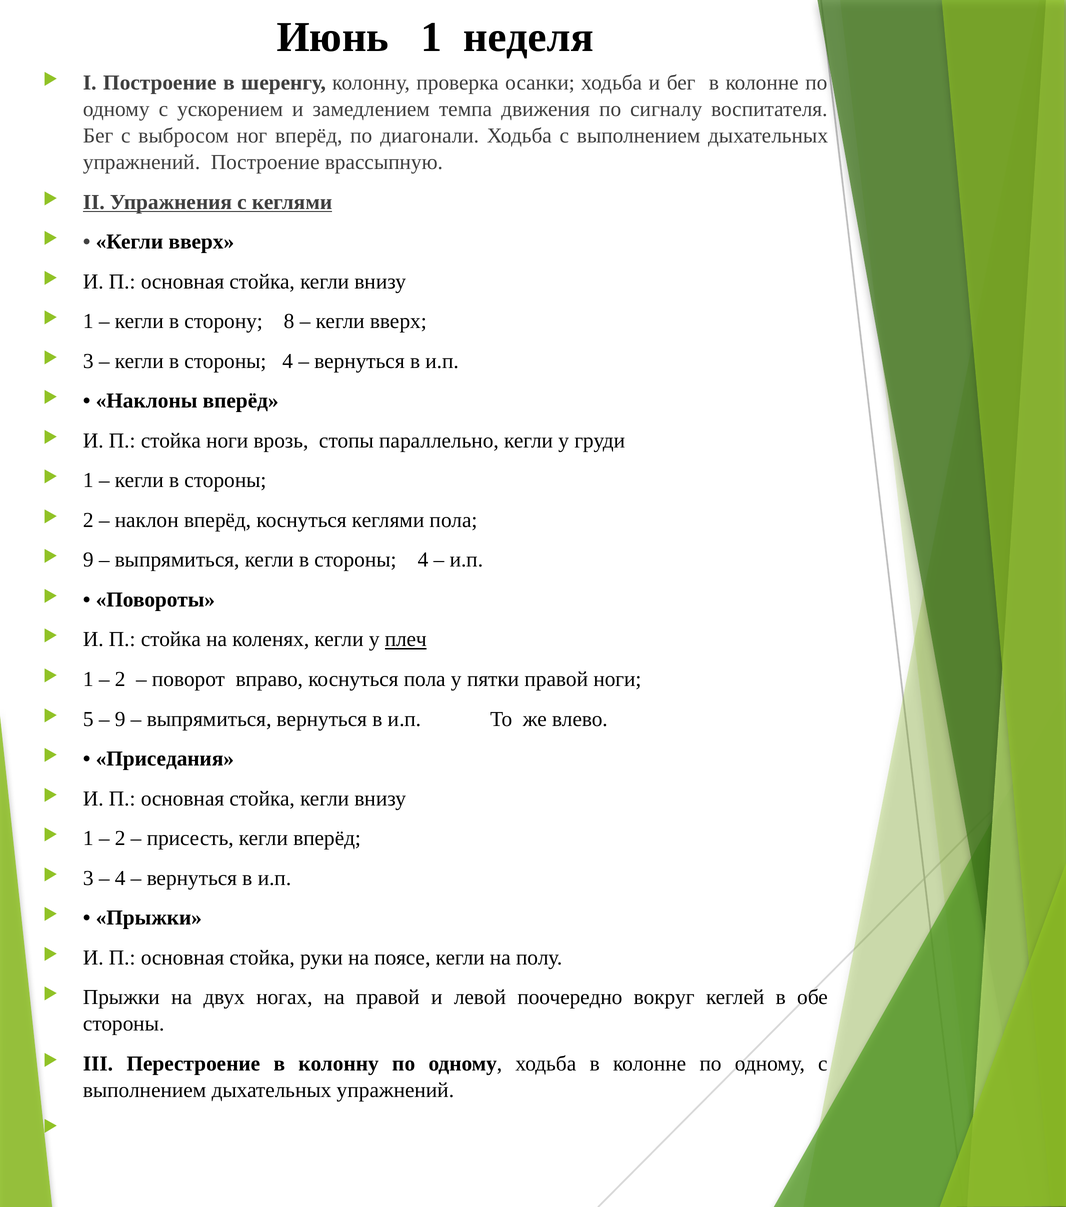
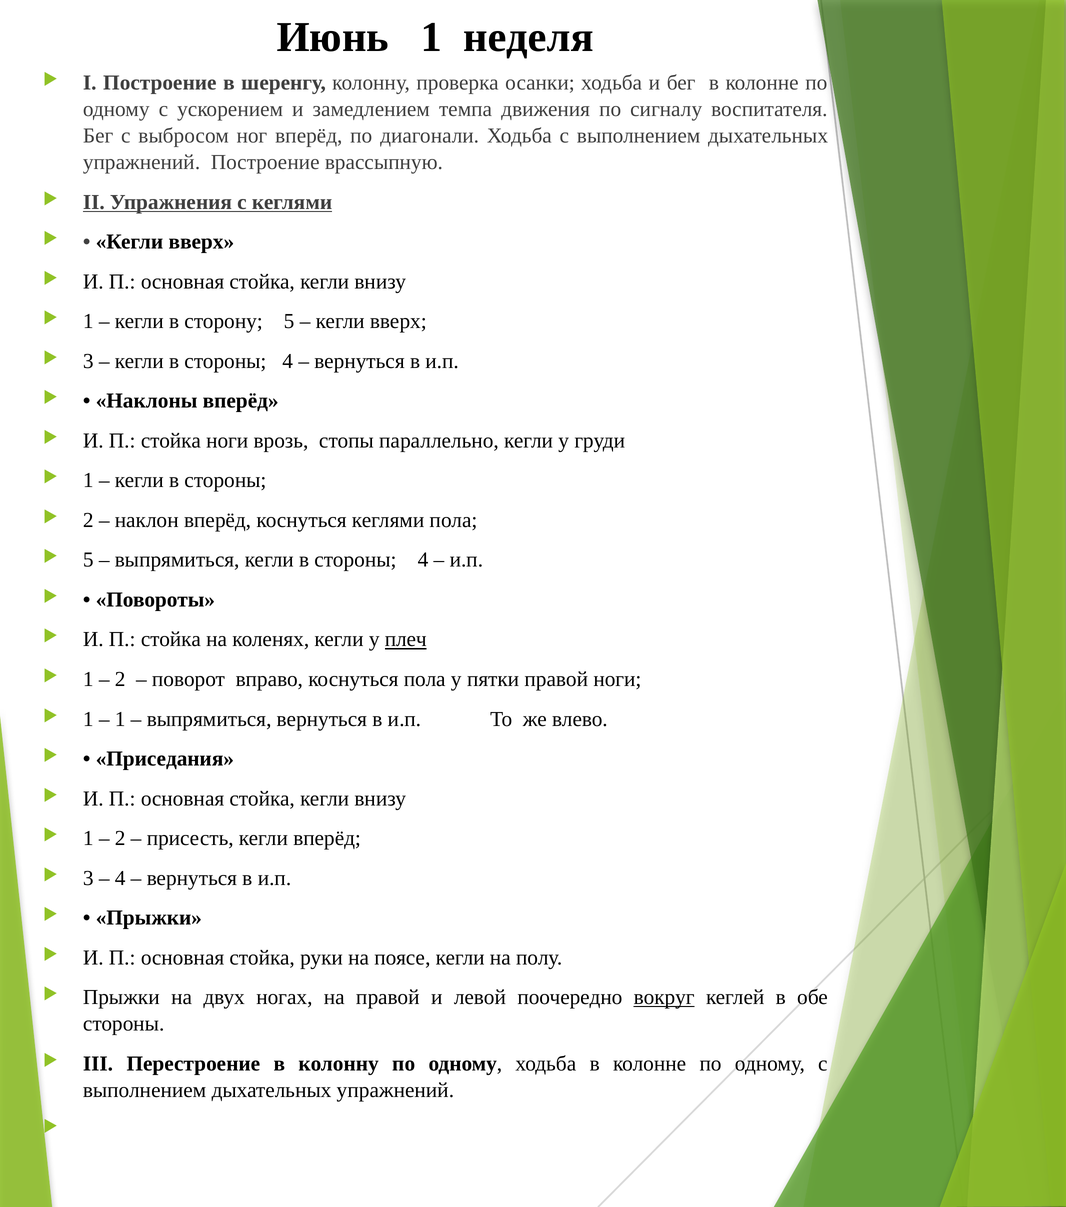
сторону 8: 8 -> 5
9 at (88, 560): 9 -> 5
5 at (88, 719): 5 -> 1
9 at (120, 719): 9 -> 1
вокруг underline: none -> present
